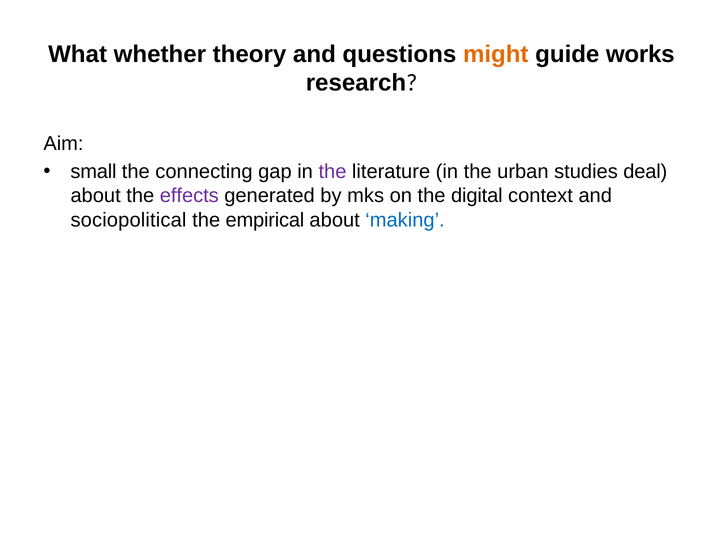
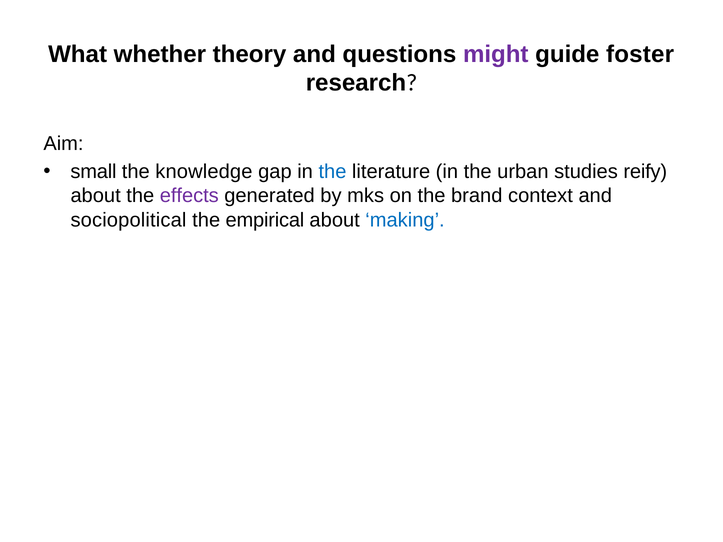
might colour: orange -> purple
works: works -> foster
connecting: connecting -> knowledge
the at (332, 172) colour: purple -> blue
deal: deal -> reify
digital: digital -> brand
